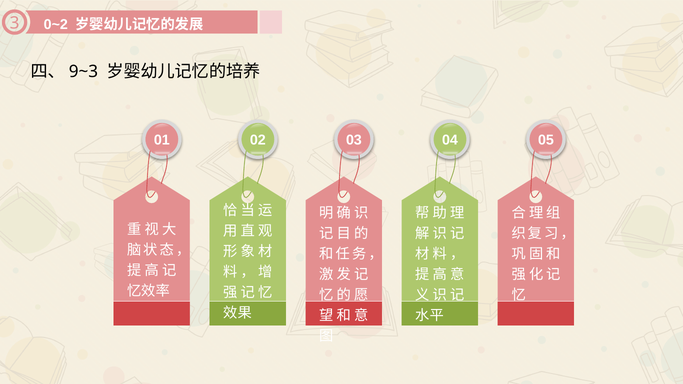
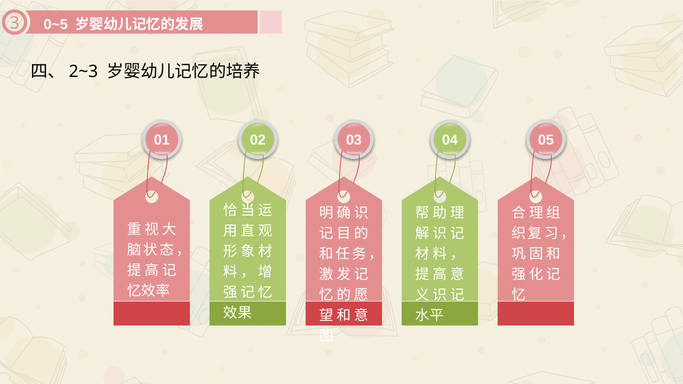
0~2: 0~2 -> 0~5
9~3: 9~3 -> 2~3
